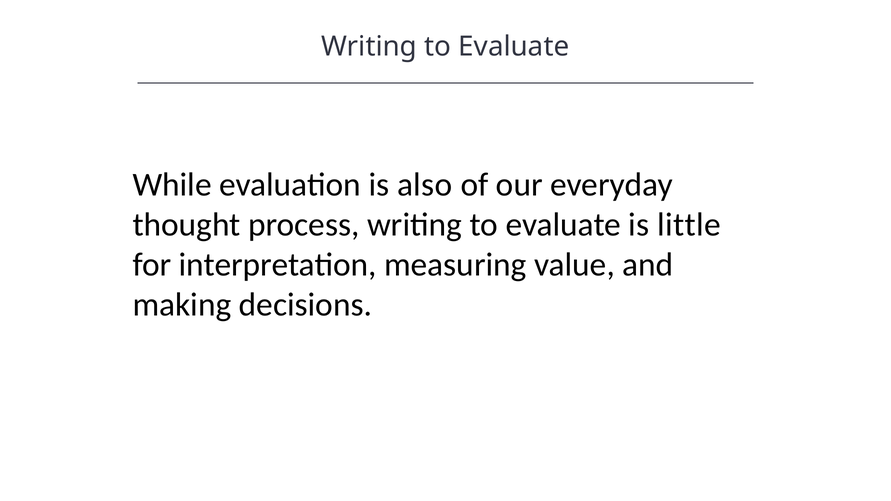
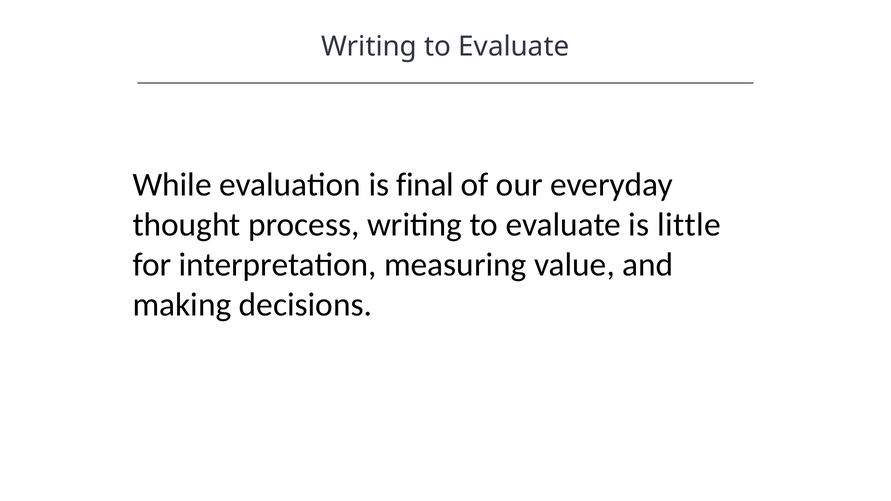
also: also -> final
